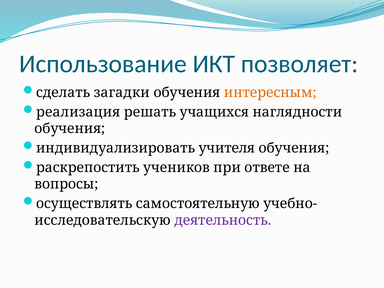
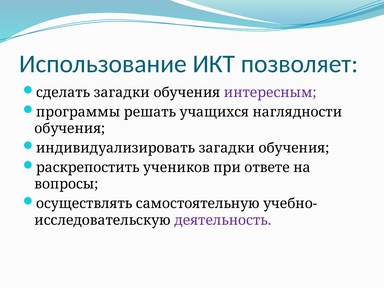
интересным colour: orange -> purple
реализация: реализация -> программы
индивидуализировать учителя: учителя -> загадки
